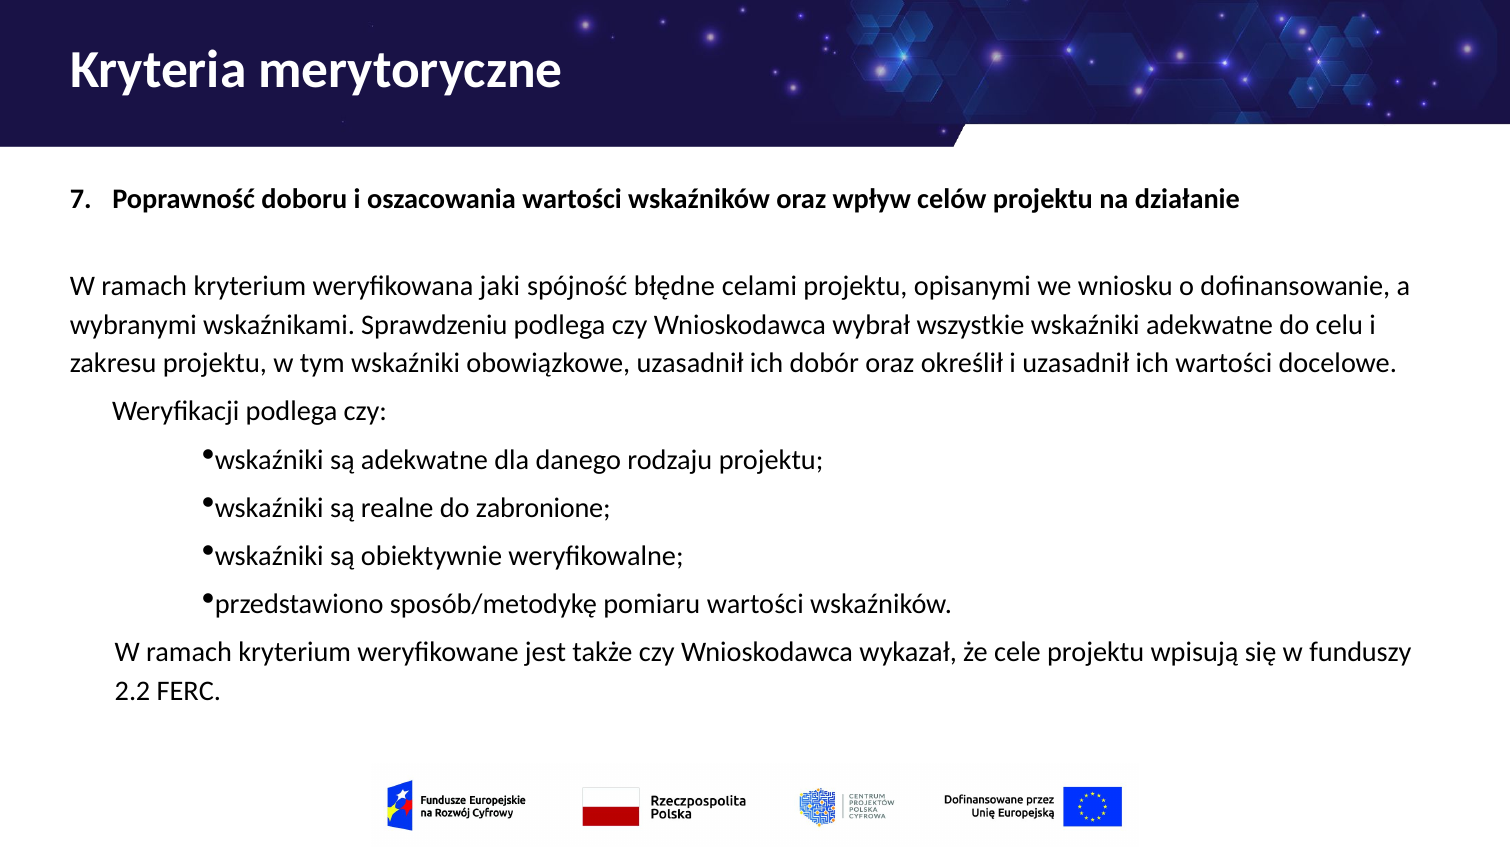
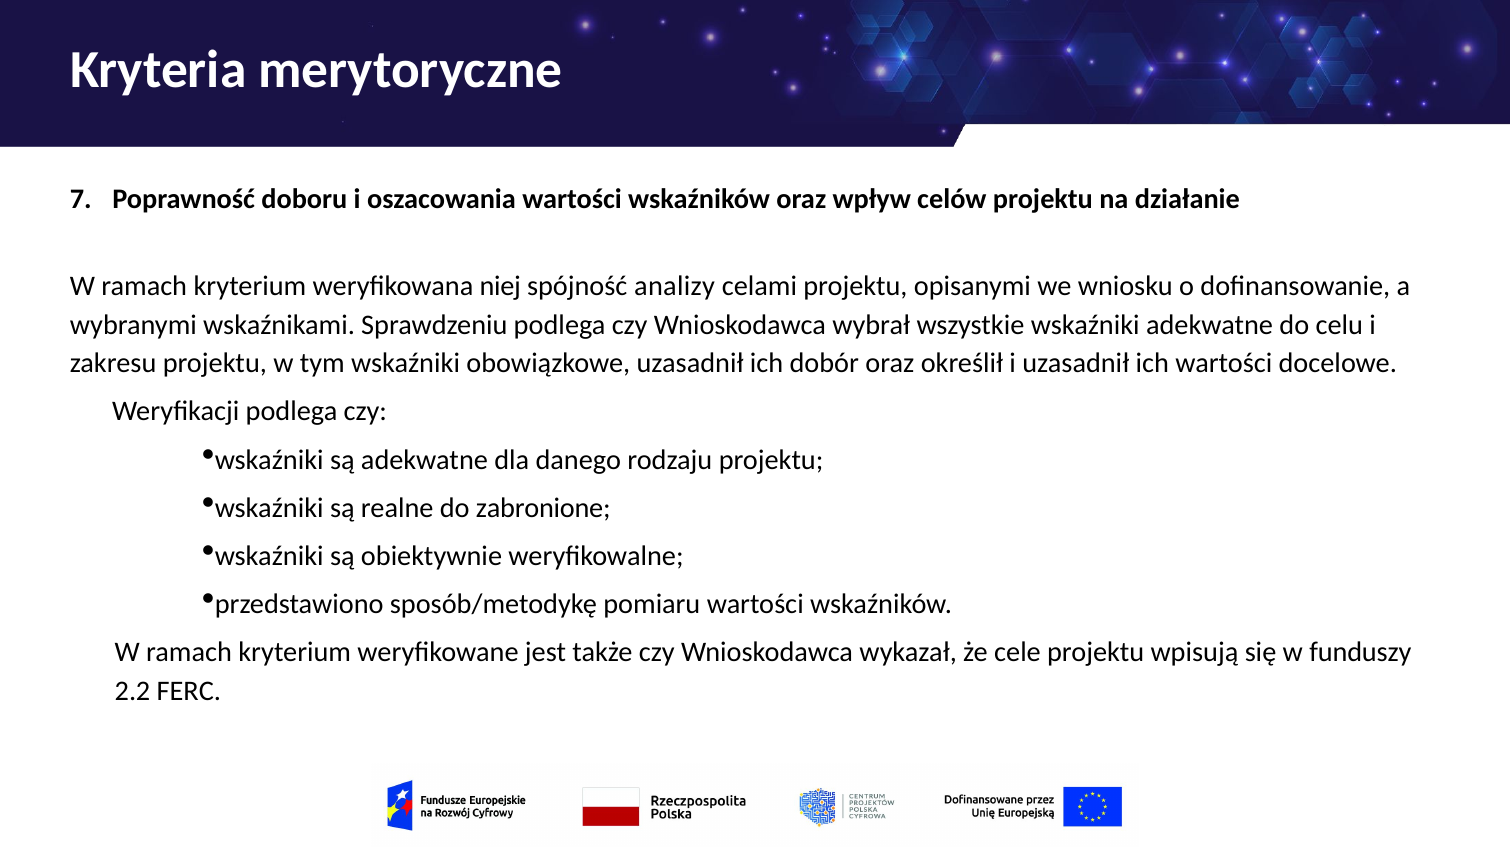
jaki: jaki -> niej
błędne: błędne -> analizy
